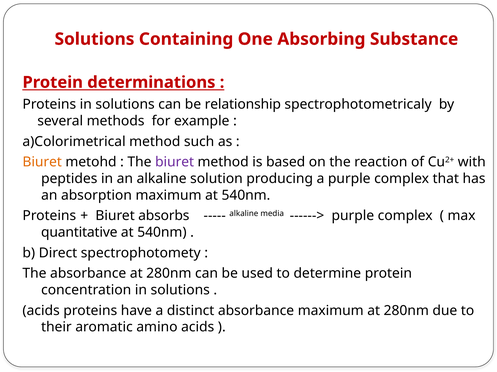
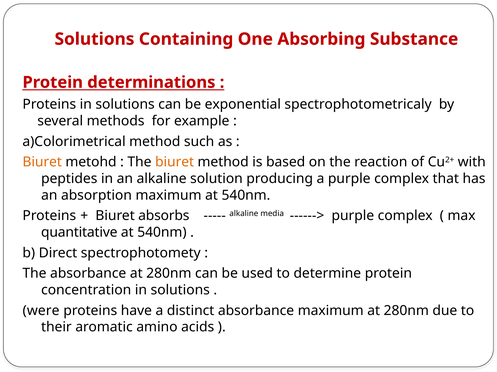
relationship: relationship -> exponential
biuret at (175, 162) colour: purple -> orange
acids at (41, 311): acids -> were
